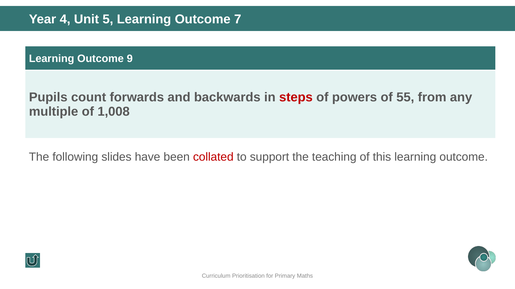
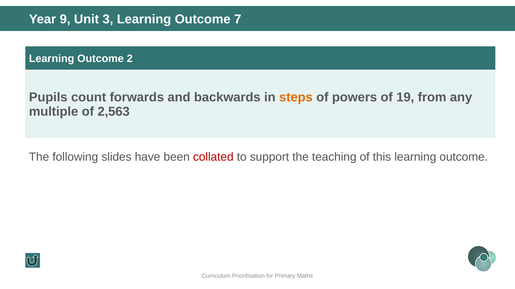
4: 4 -> 9
5: 5 -> 3
9: 9 -> 2
steps colour: red -> orange
55: 55 -> 19
1,008: 1,008 -> 2,563
